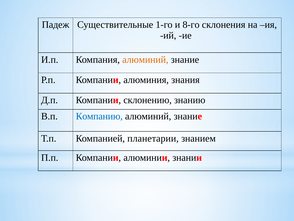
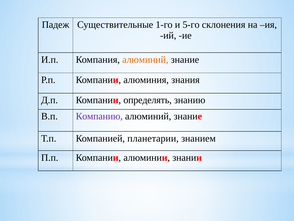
8-го: 8-го -> 5-го
склонению: склонению -> определять
Компанию colour: blue -> purple
